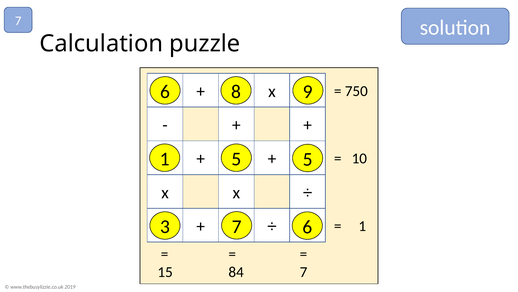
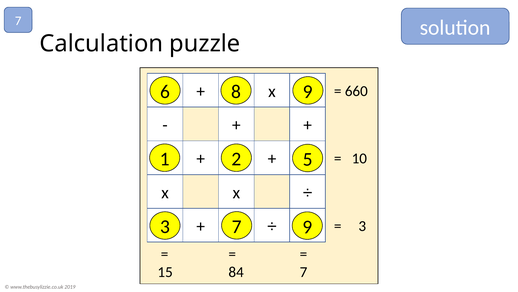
750: 750 -> 660
1 5: 5 -> 2
3 6: 6 -> 9
1 at (362, 226): 1 -> 3
